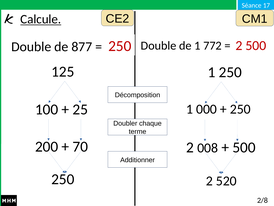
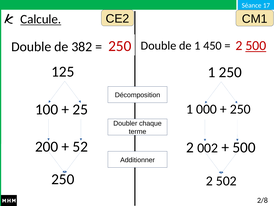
500 at (256, 46) underline: none -> present
772: 772 -> 450
877: 877 -> 382
70: 70 -> 52
008: 008 -> 002
520: 520 -> 502
